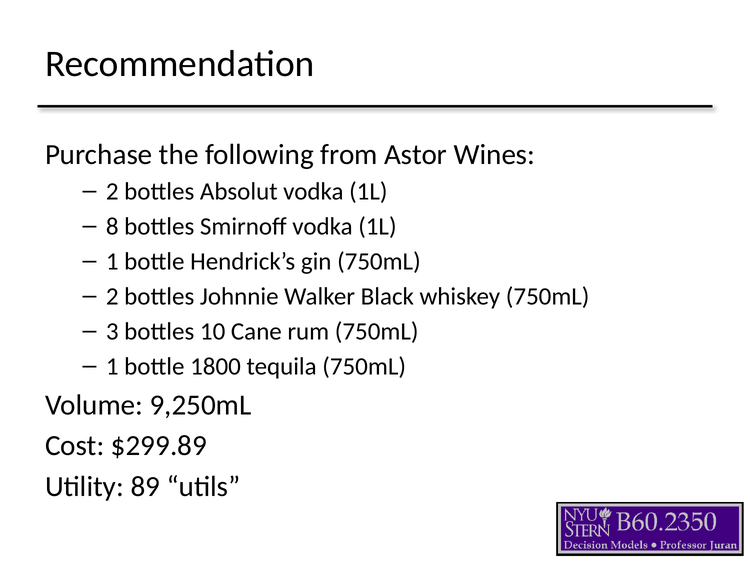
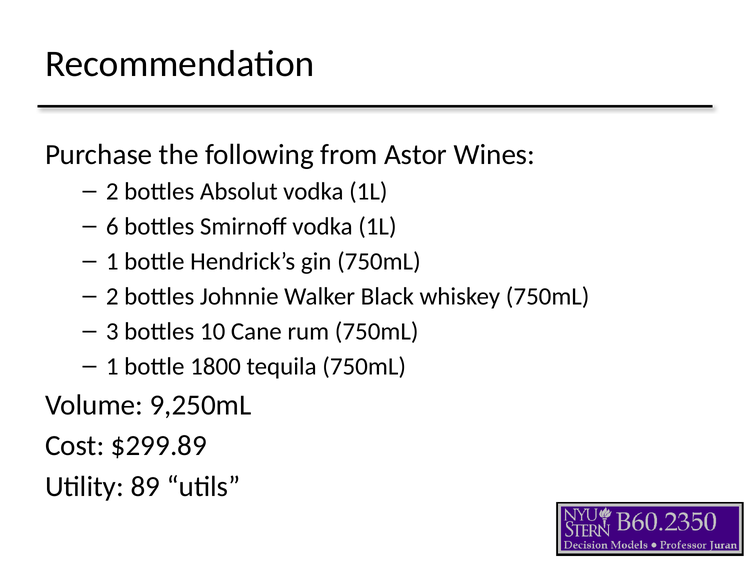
8: 8 -> 6
